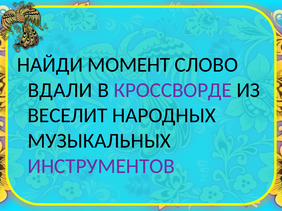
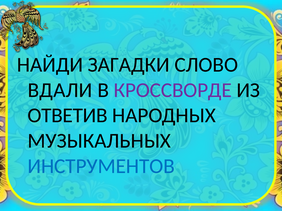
МОМЕНТ: МОМЕНТ -> ЗАГАДКИ
ВЕСЕЛИТ: ВЕСЕЛИТ -> ОТВЕТИВ
ИНСТРУМЕНТОВ colour: purple -> blue
